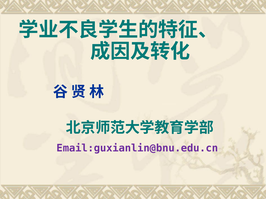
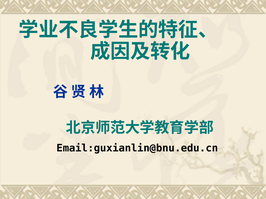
Email:guxianlin@bnu.edu.cn colour: purple -> black
